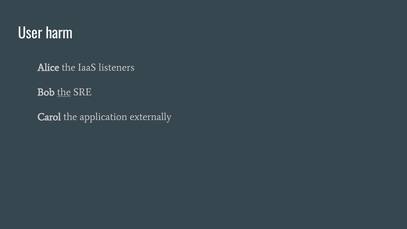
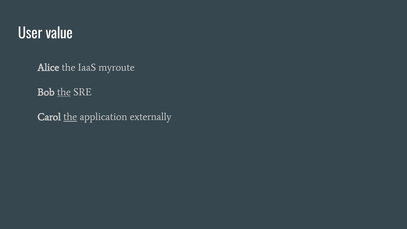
harm: harm -> value
listeners: listeners -> myroute
the at (70, 117) underline: none -> present
